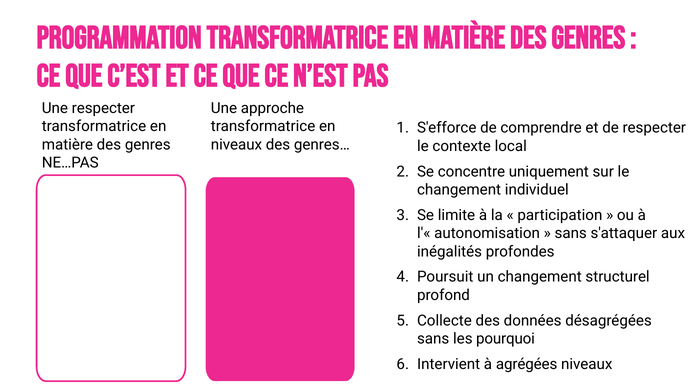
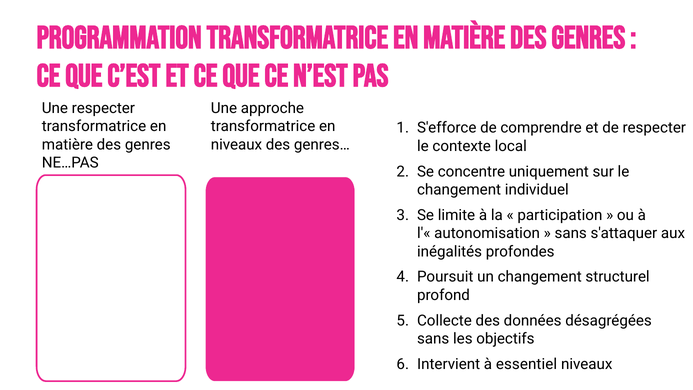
pourquoi: pourquoi -> objectifs
agrégées: agrégées -> essentiel
